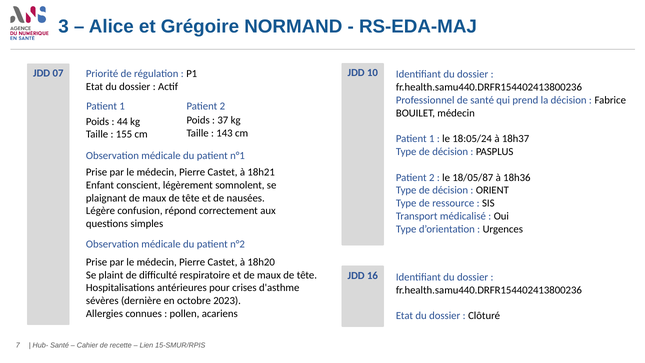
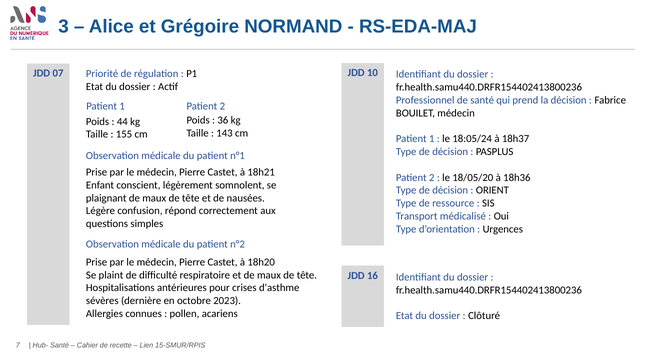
37: 37 -> 36
18/05/87: 18/05/87 -> 18/05/20
